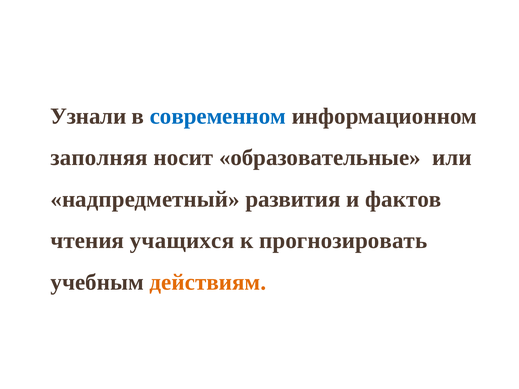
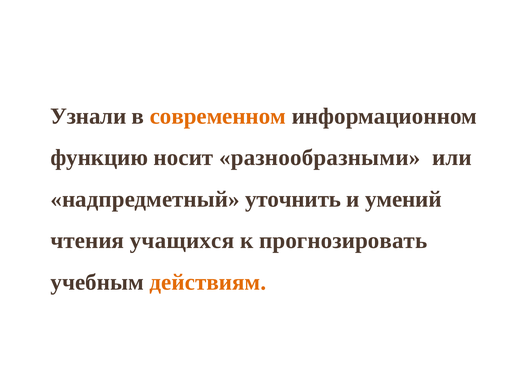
современном colour: blue -> orange
заполняя: заполняя -> функцию
образовательные: образовательные -> разнообразными
развития: развития -> уточнить
фактов: фактов -> умений
